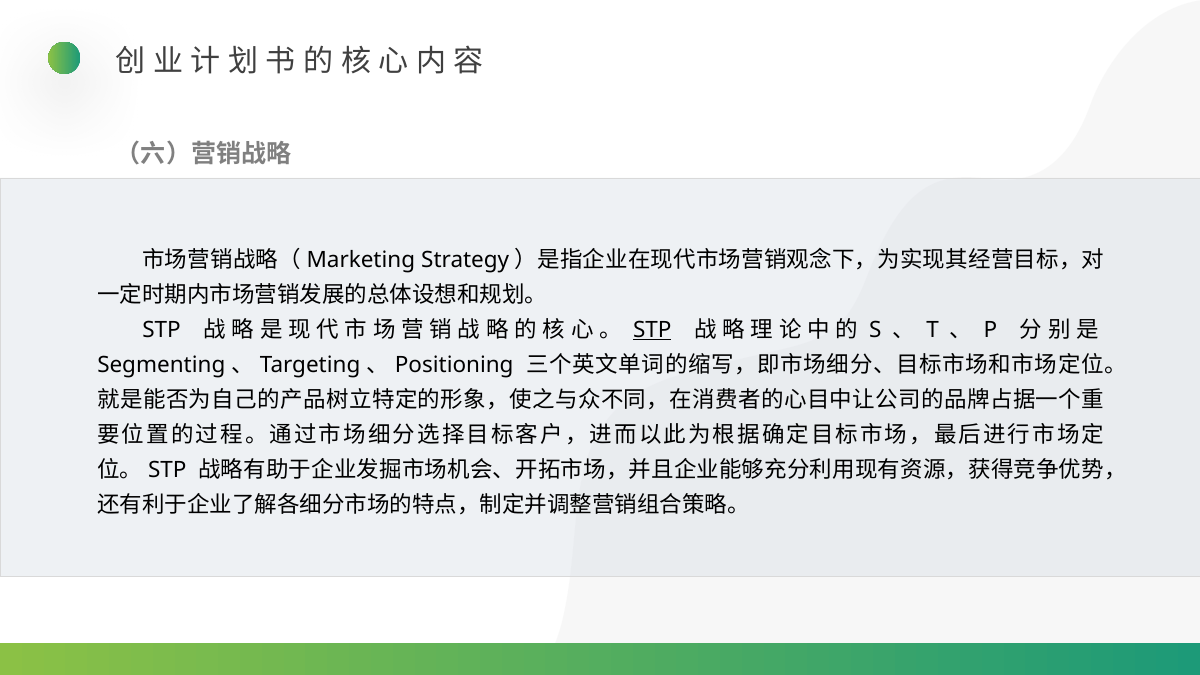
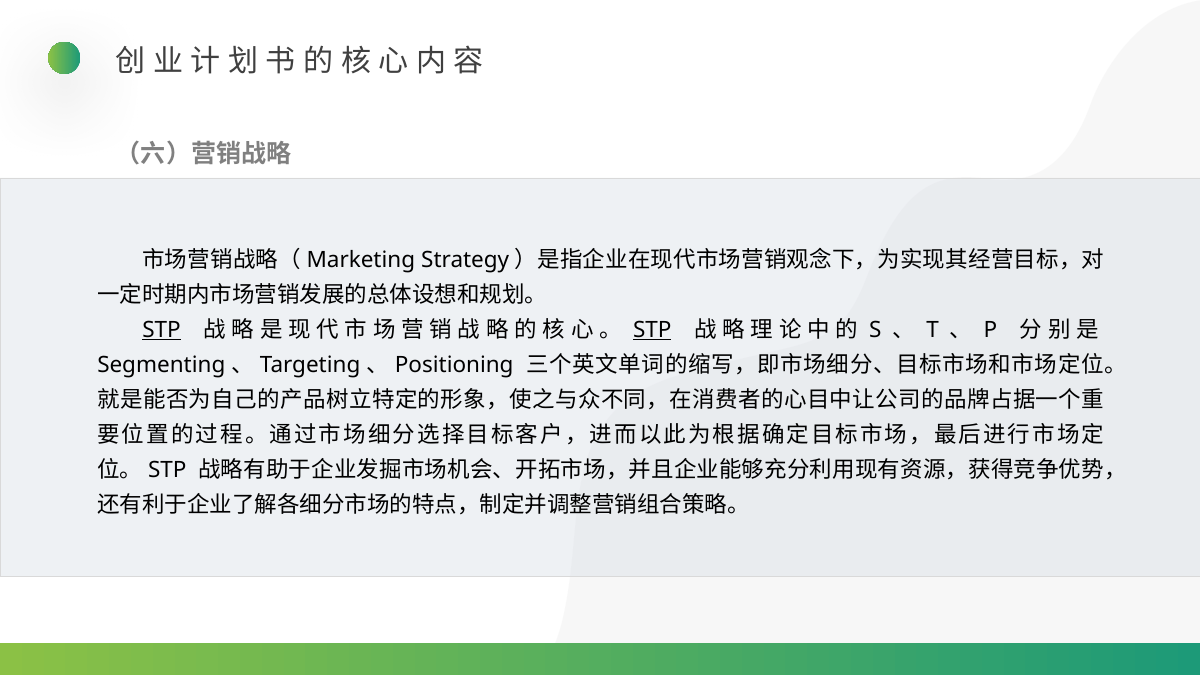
STP at (161, 330) underline: none -> present
